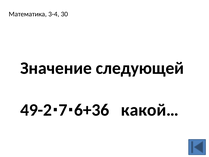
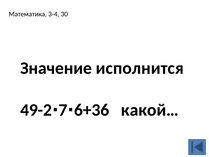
следующей: следующей -> исполнится
